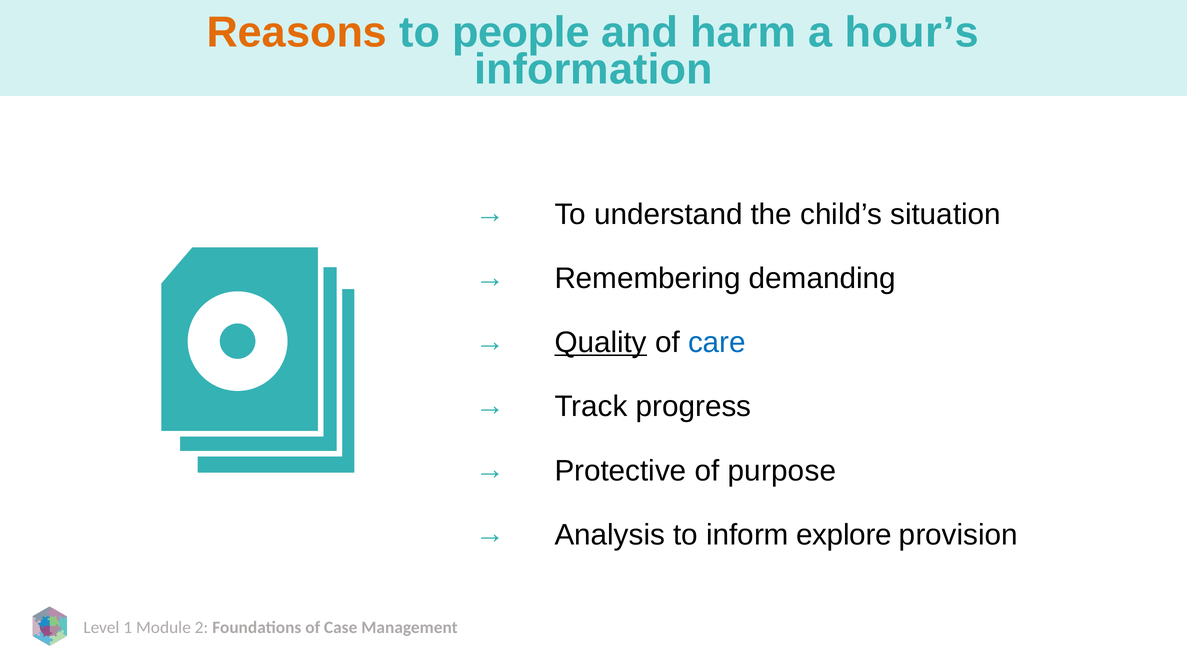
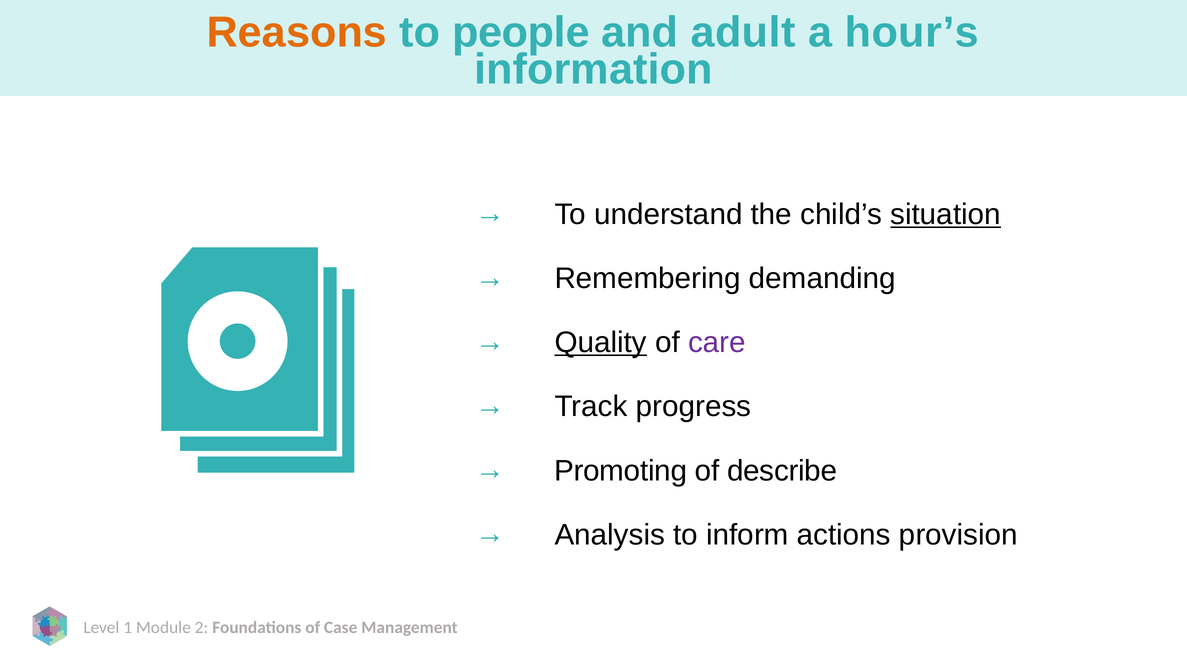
harm: harm -> adult
situation underline: none -> present
care colour: blue -> purple
Protective: Protective -> Promoting
purpose: purpose -> describe
explore: explore -> actions
